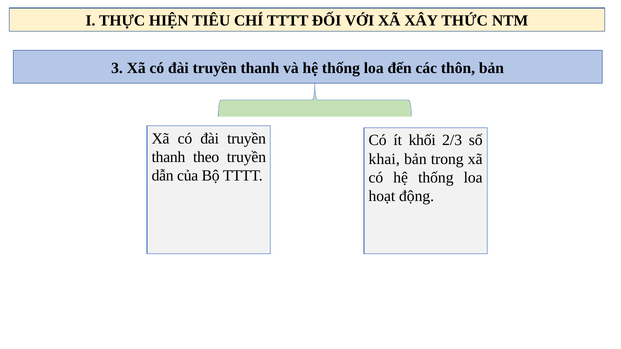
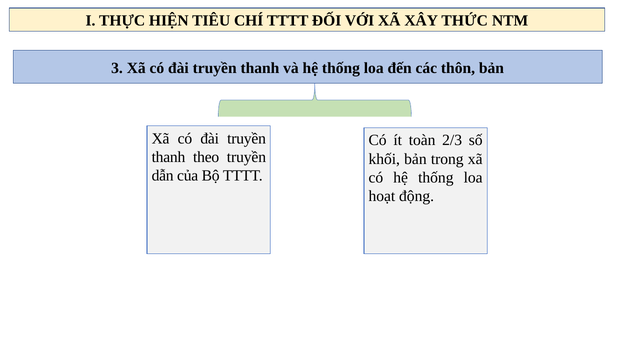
khối: khối -> toàn
khai: khai -> khối
